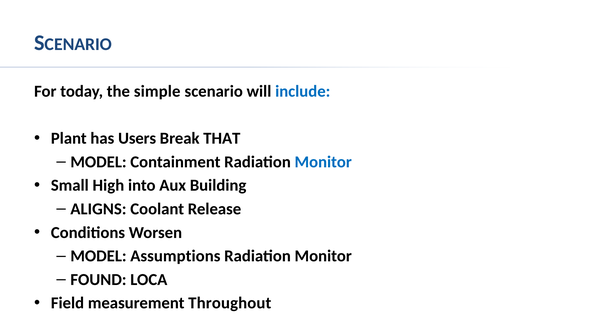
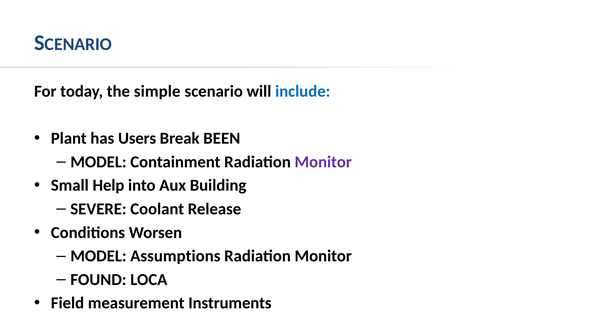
THAT: THAT -> BEEN
Monitor at (323, 162) colour: blue -> purple
High: High -> Help
ALIGNS: ALIGNS -> SEVERE
Throughout: Throughout -> Instruments
